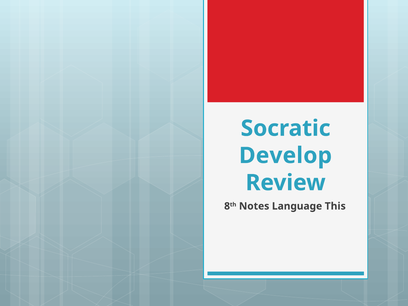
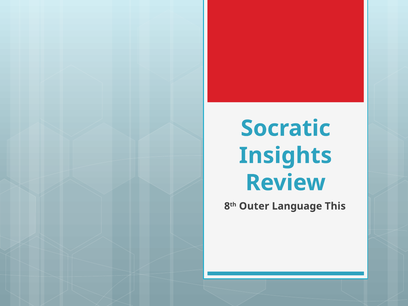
Develop: Develop -> Insights
Notes: Notes -> Outer
